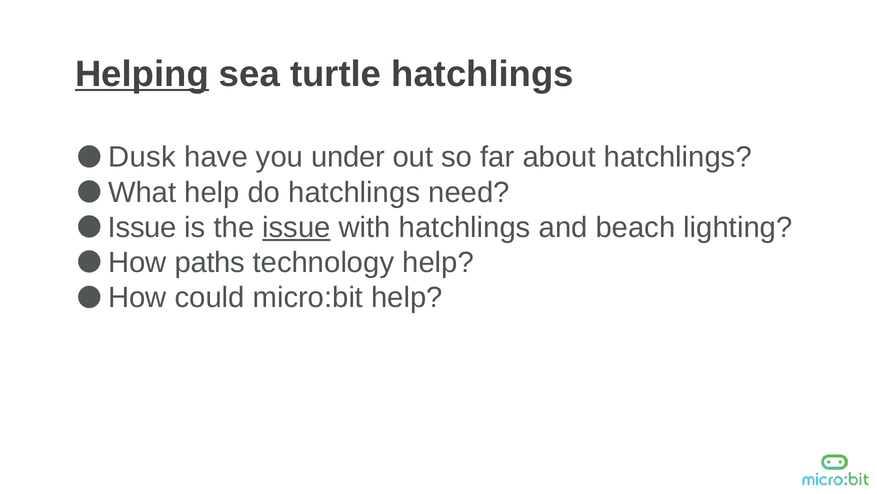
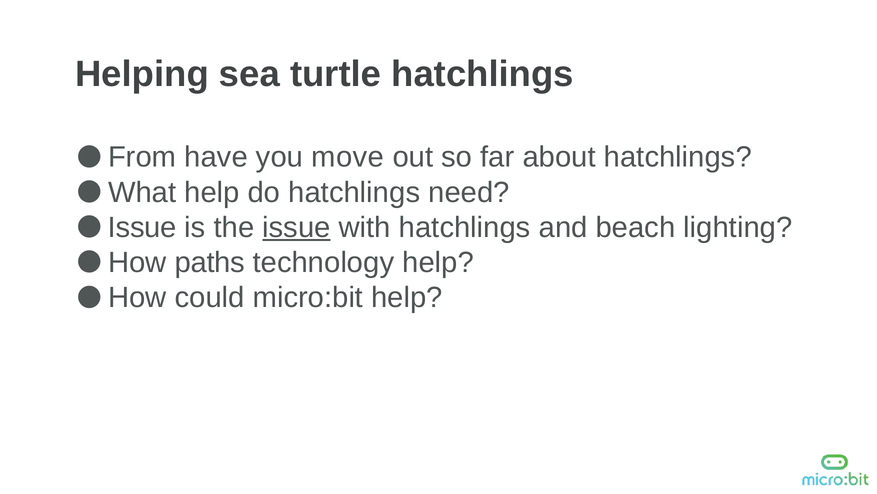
Helping underline: present -> none
Dusk: Dusk -> From
under: under -> move
